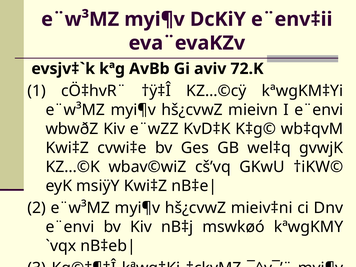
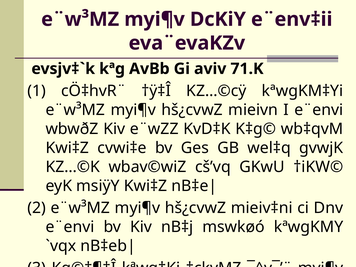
72.K: 72.K -> 71.K
